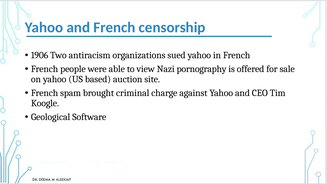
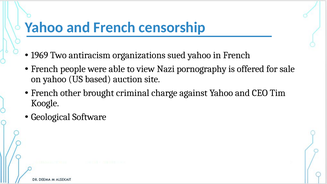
1906: 1906 -> 1969
spam: spam -> other
